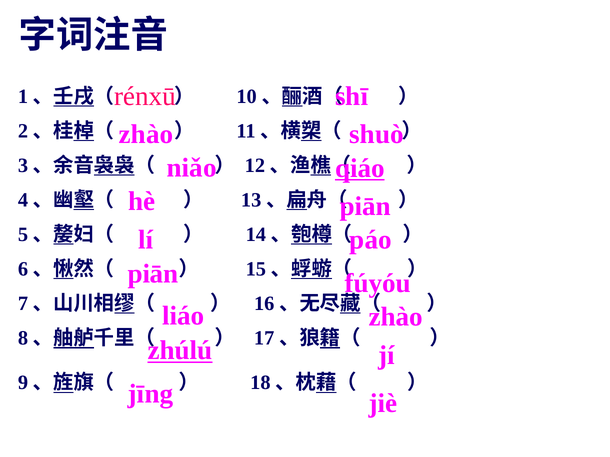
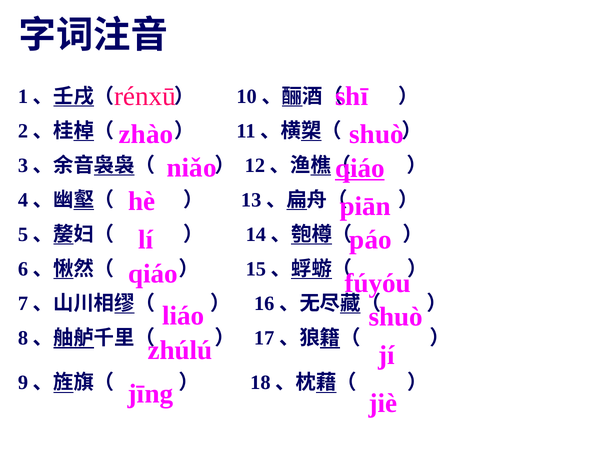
piān at (153, 274): piān -> qiáo
zhào at (396, 317): zhào -> shuò
zhúlú underline: present -> none
